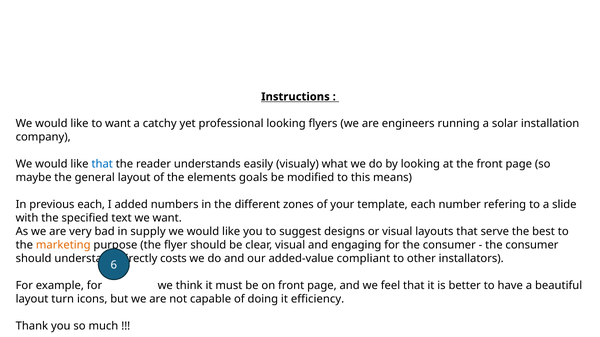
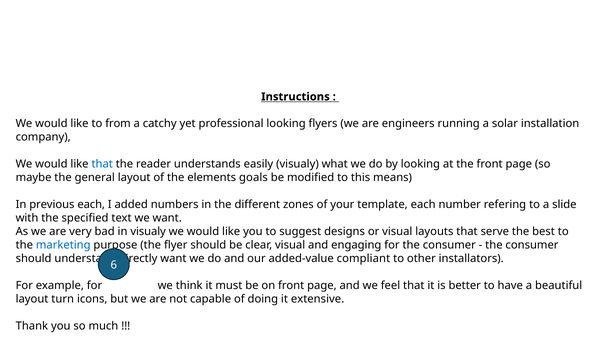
to want: want -> from
in supply: supply -> visualy
marketing colour: orange -> blue
costs at (173, 259): costs -> want
efficiency: efficiency -> extensive
